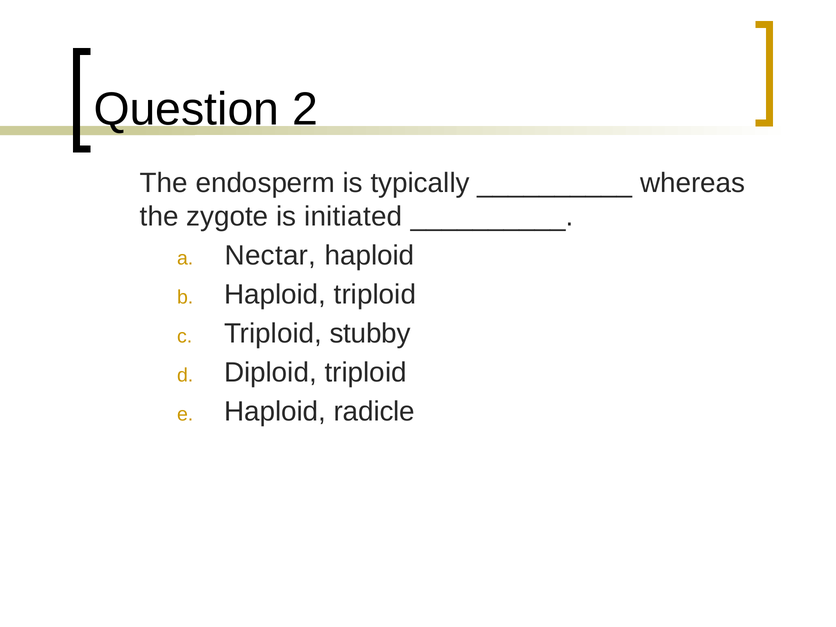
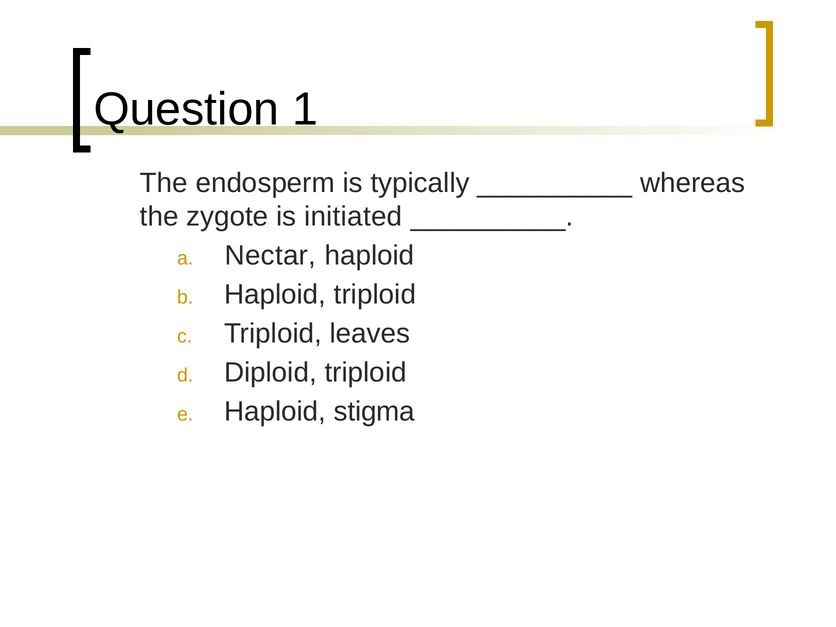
2: 2 -> 1
stubby: stubby -> leaves
radicle: radicle -> stigma
